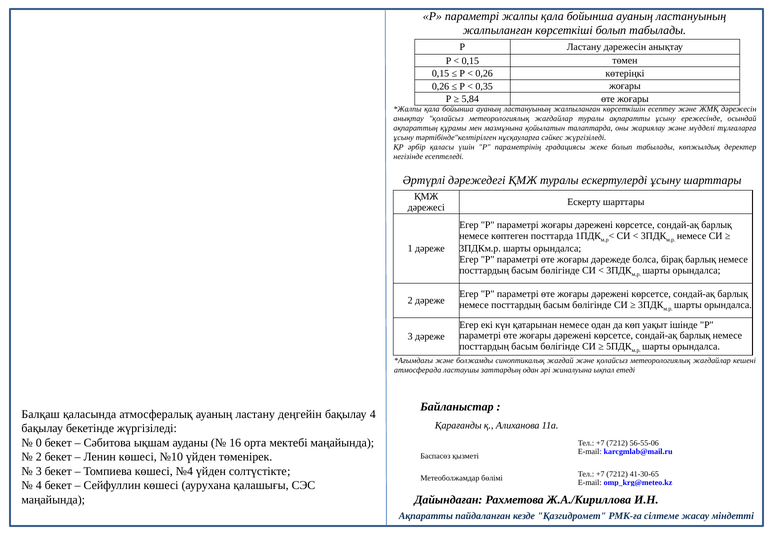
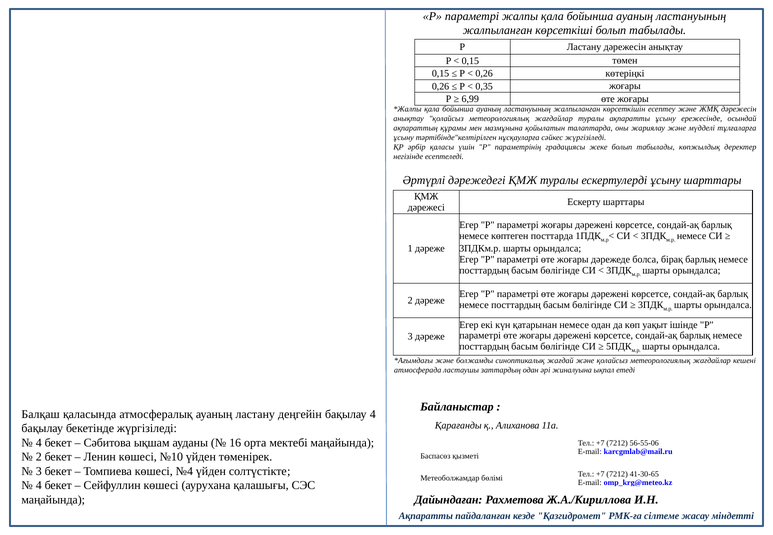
5,84: 5,84 -> 6,99
0 at (39, 443): 0 -> 4
